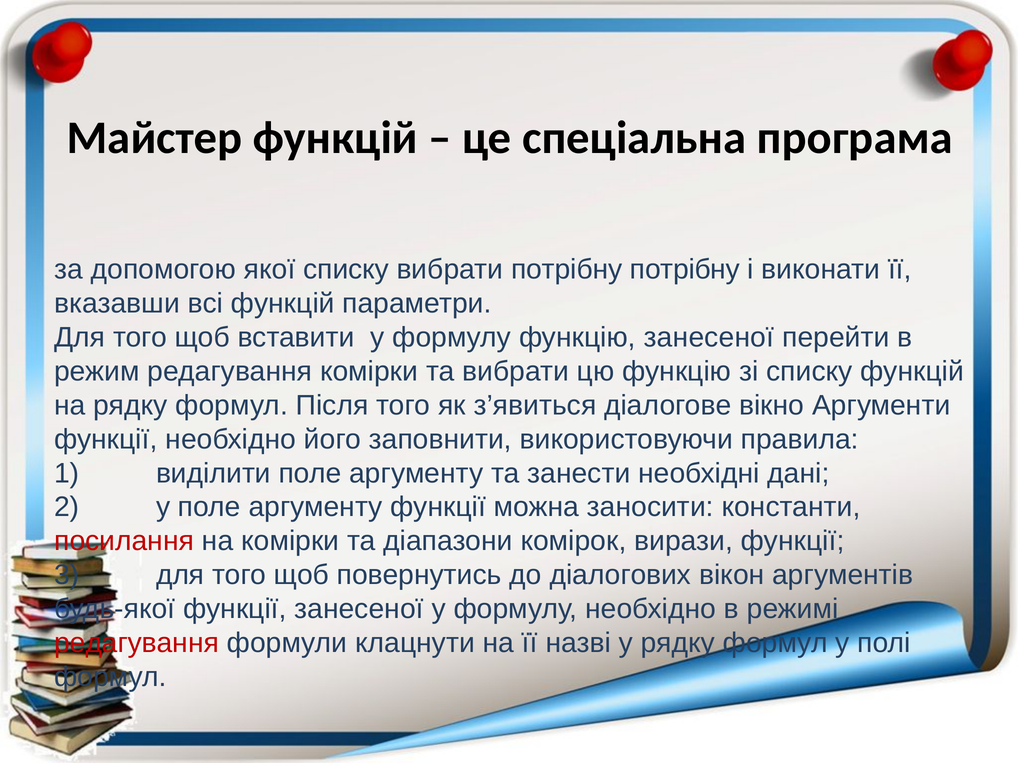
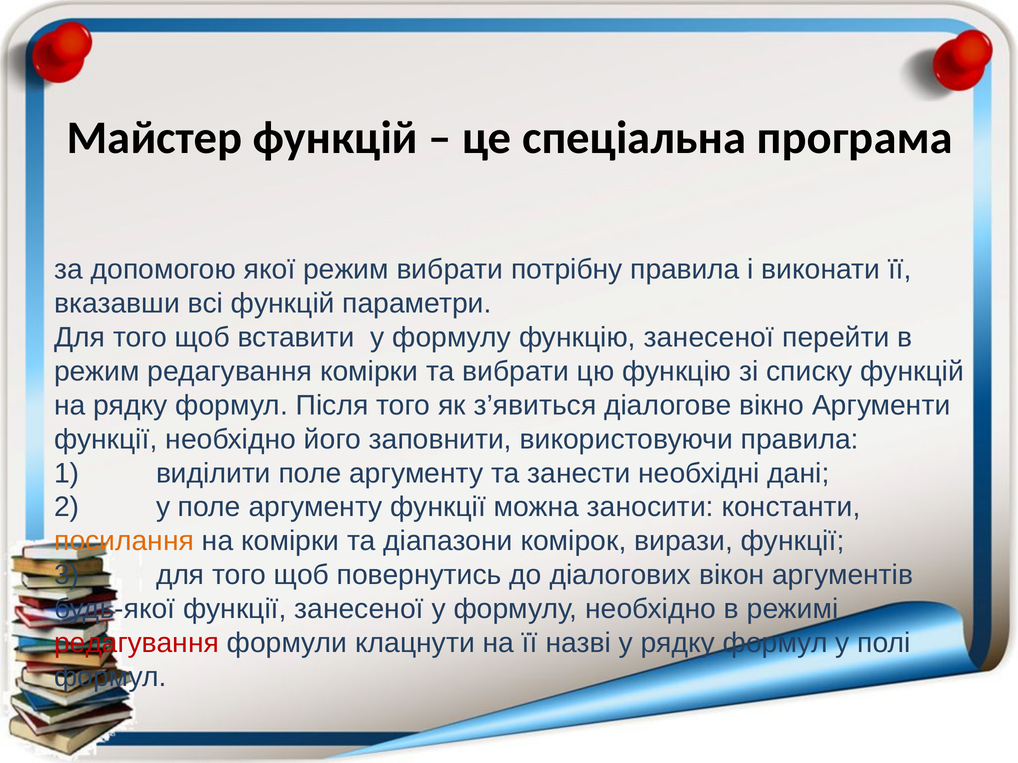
якої списку: списку -> режим
потрібну потрібну: потрібну -> правила
посилання colour: red -> orange
